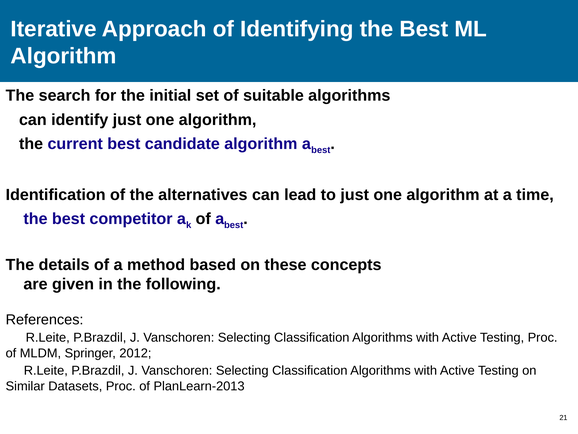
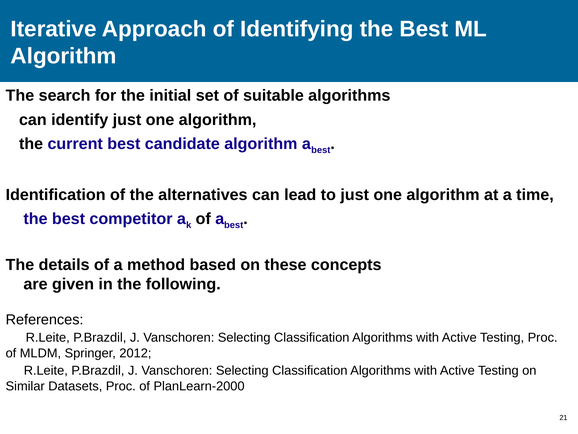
PlanLearn-2013: PlanLearn-2013 -> PlanLearn-2000
